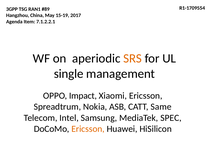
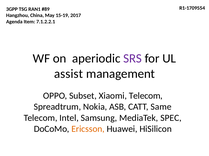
SRS colour: orange -> purple
single: single -> assist
Impact: Impact -> Subset
Xiaomi Ericsson: Ericsson -> Telecom
